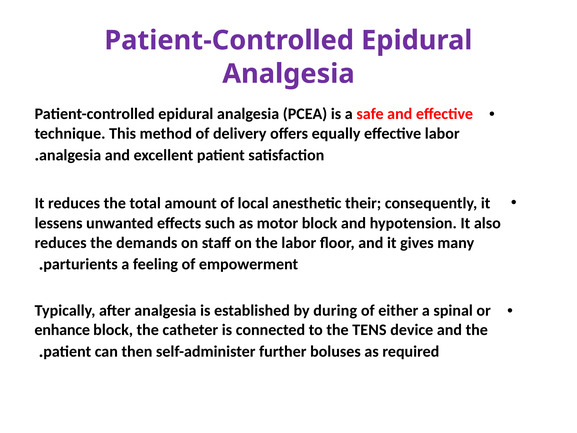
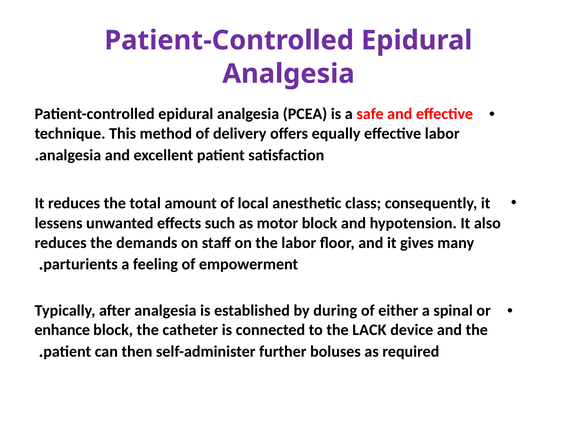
their: their -> class
TENS: TENS -> LACK
